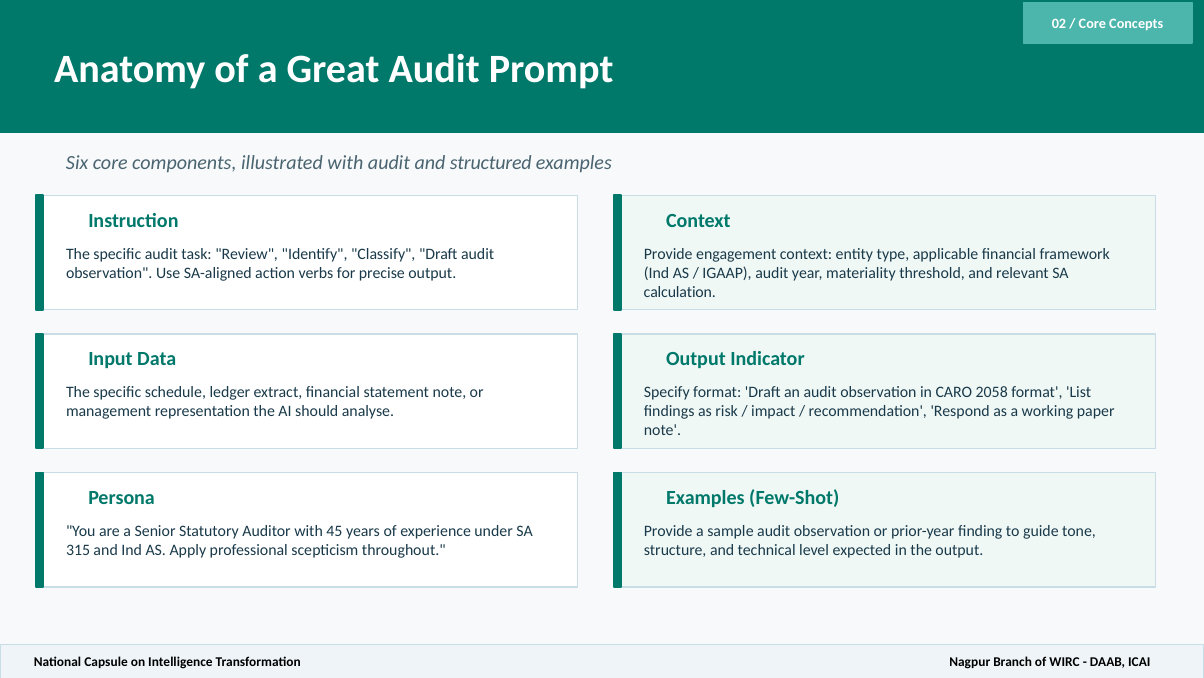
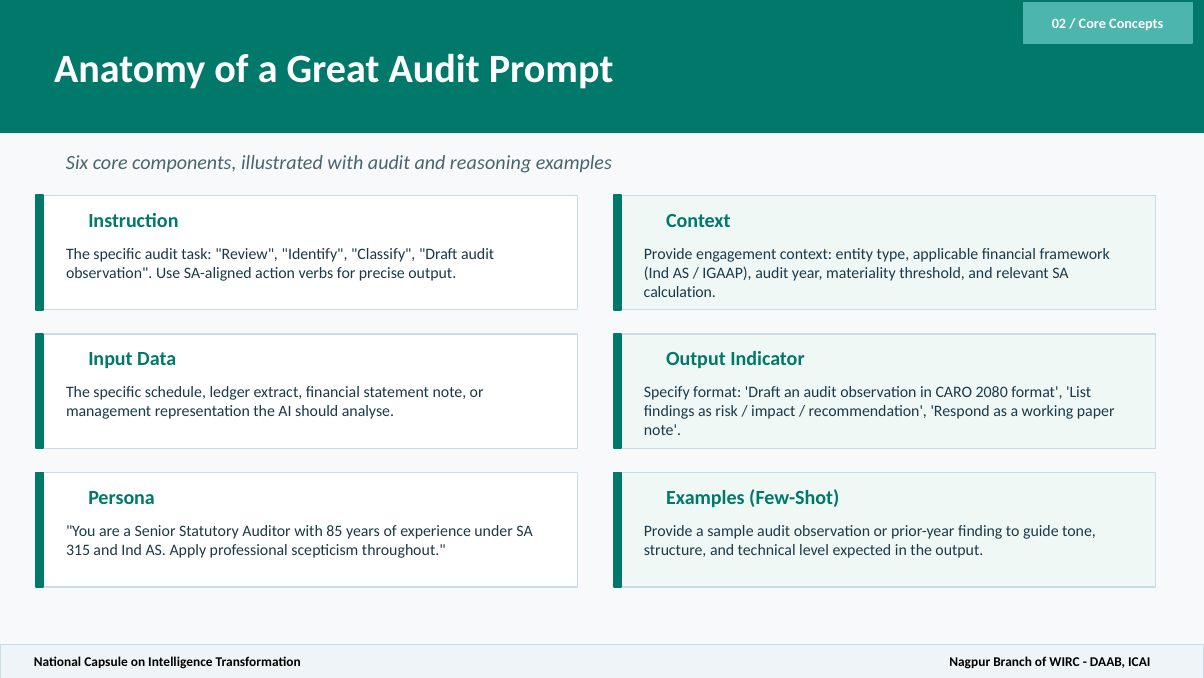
structured: structured -> reasoning
2058: 2058 -> 2080
45: 45 -> 85
